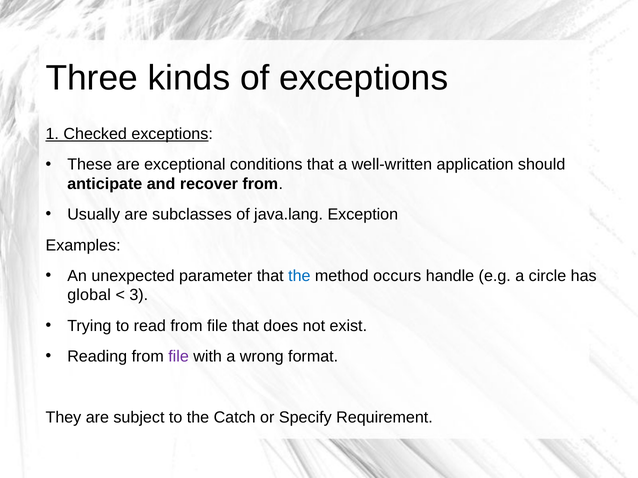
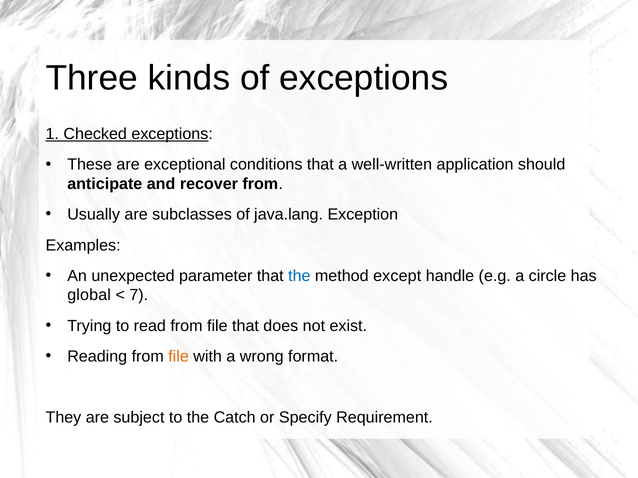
occurs: occurs -> except
3: 3 -> 7
file at (179, 357) colour: purple -> orange
